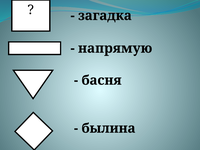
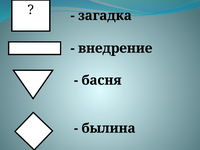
напрямую: напрямую -> внедрение
